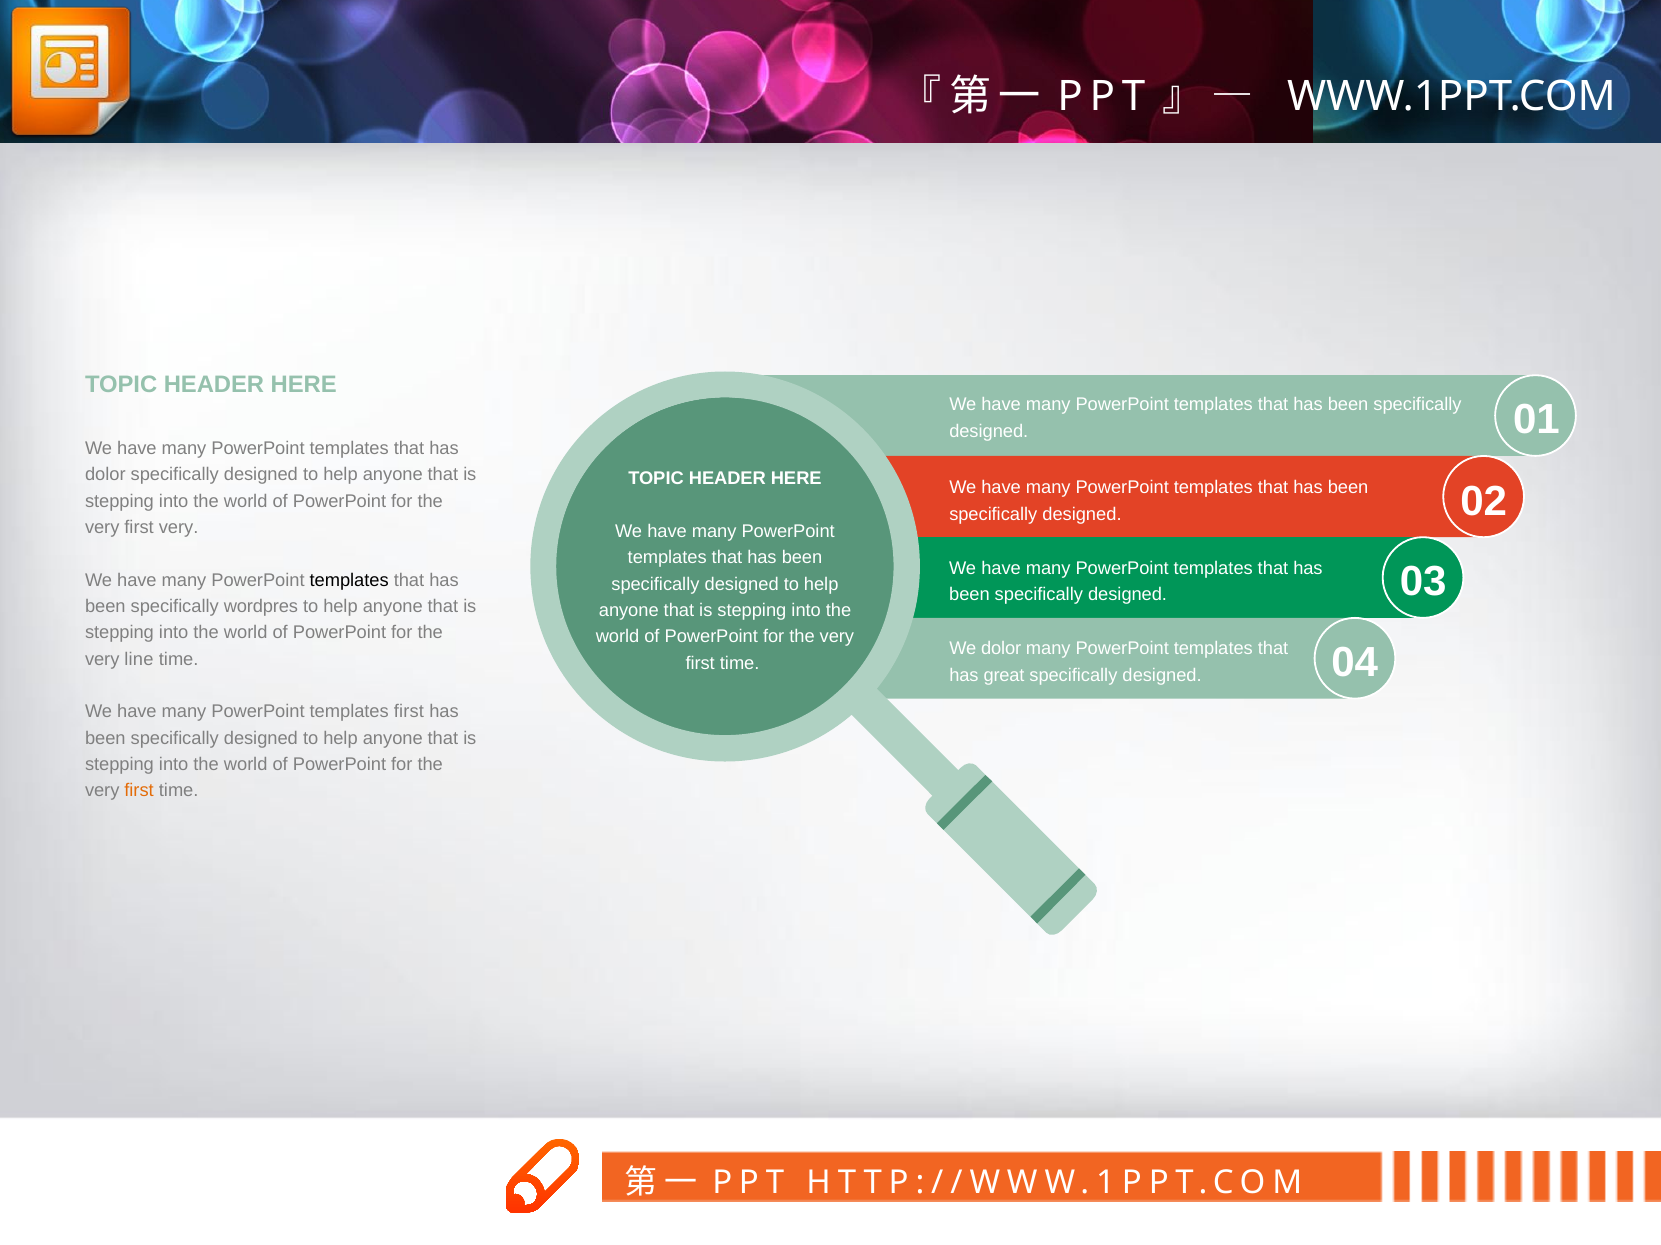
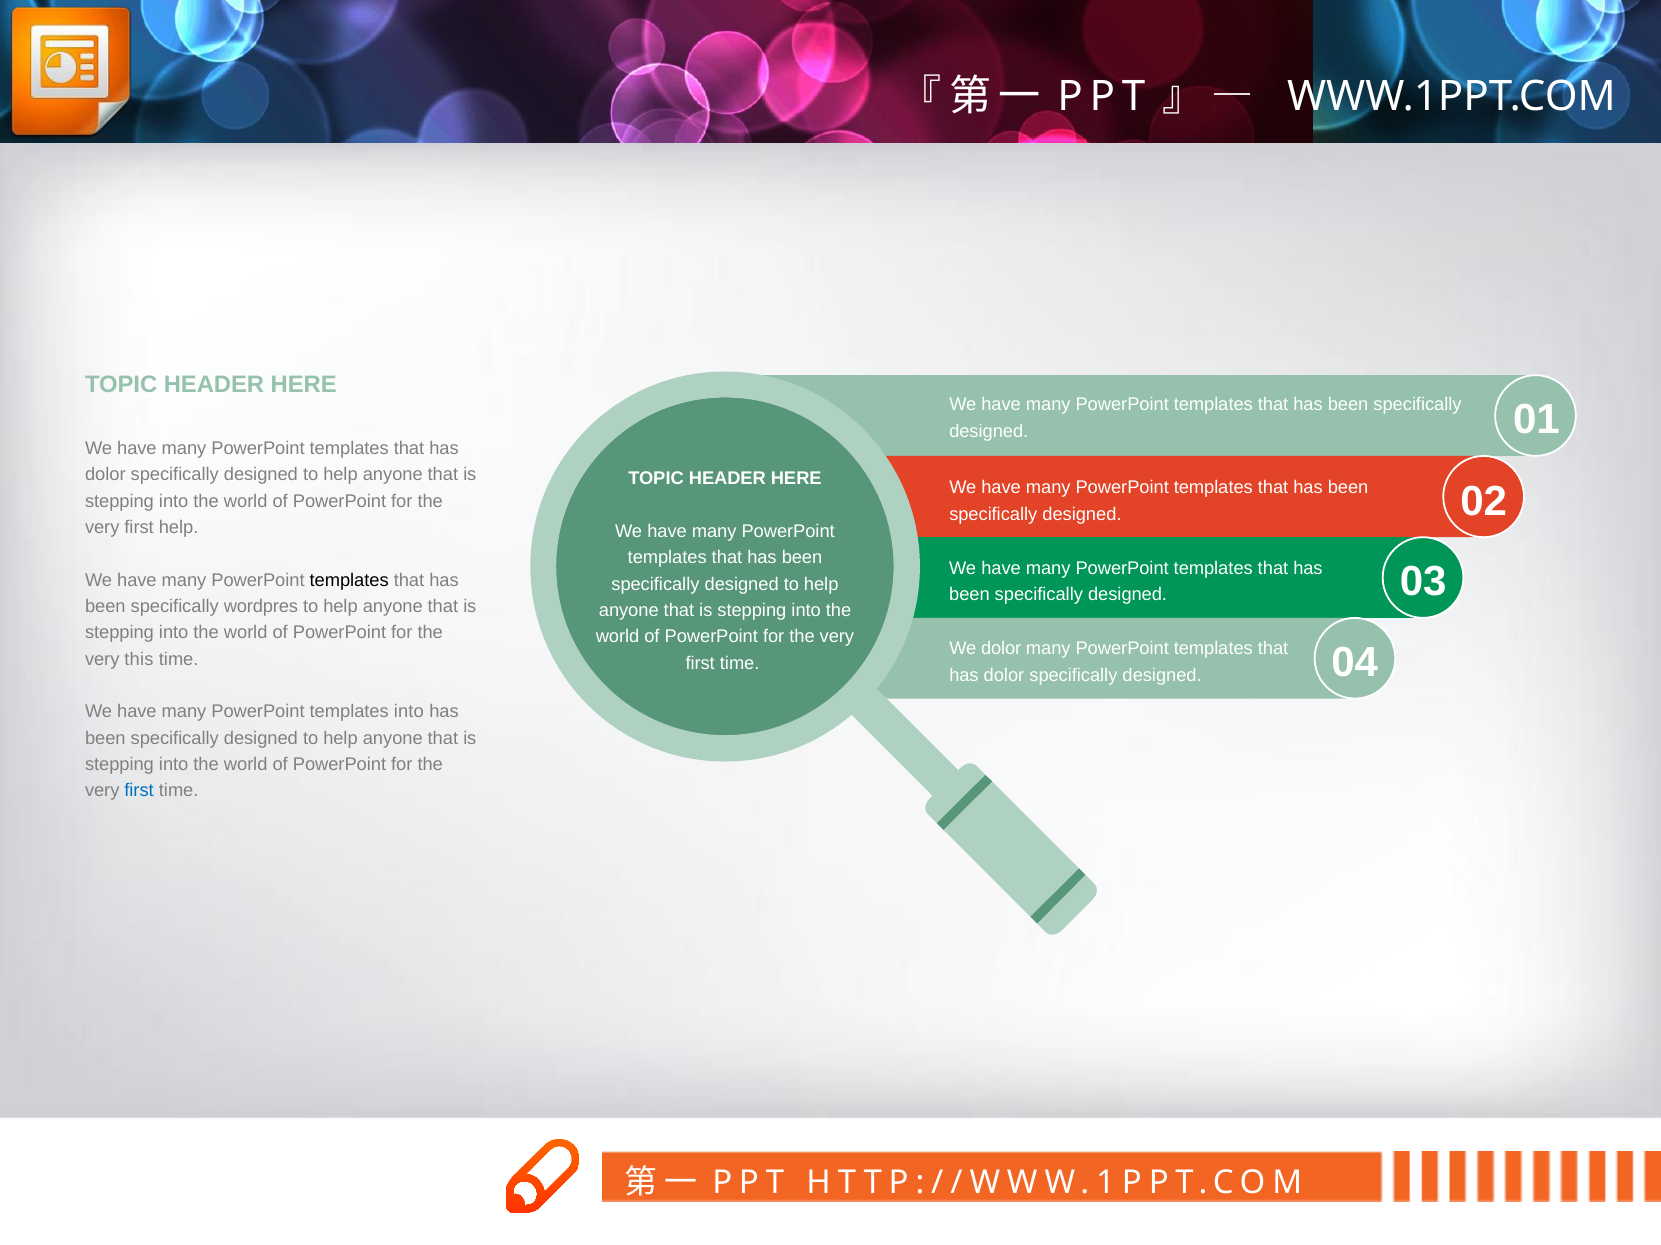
first very: very -> help
line: line -> this
great at (1004, 675): great -> dolor
templates first: first -> into
first at (139, 791) colour: orange -> blue
